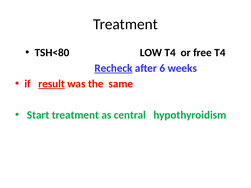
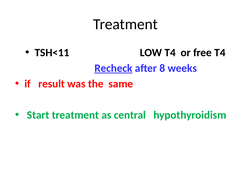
TSH<80: TSH<80 -> TSH<11
6: 6 -> 8
result underline: present -> none
